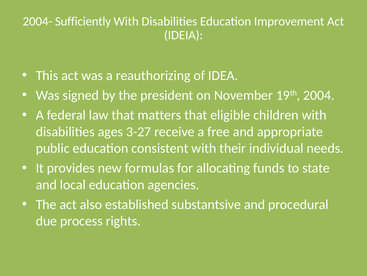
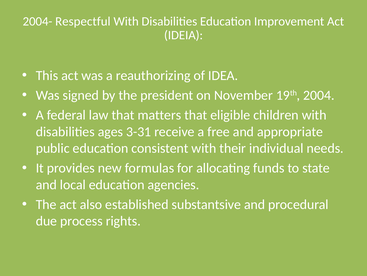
Sufficiently: Sufficiently -> Respectful
3-27: 3-27 -> 3-31
